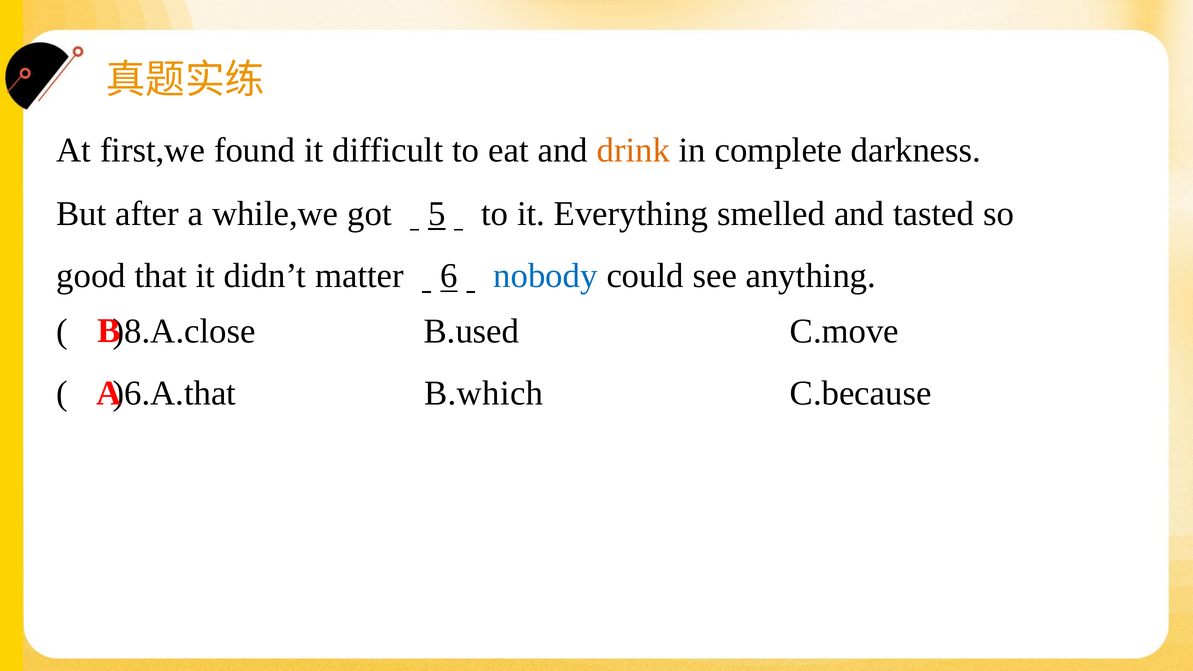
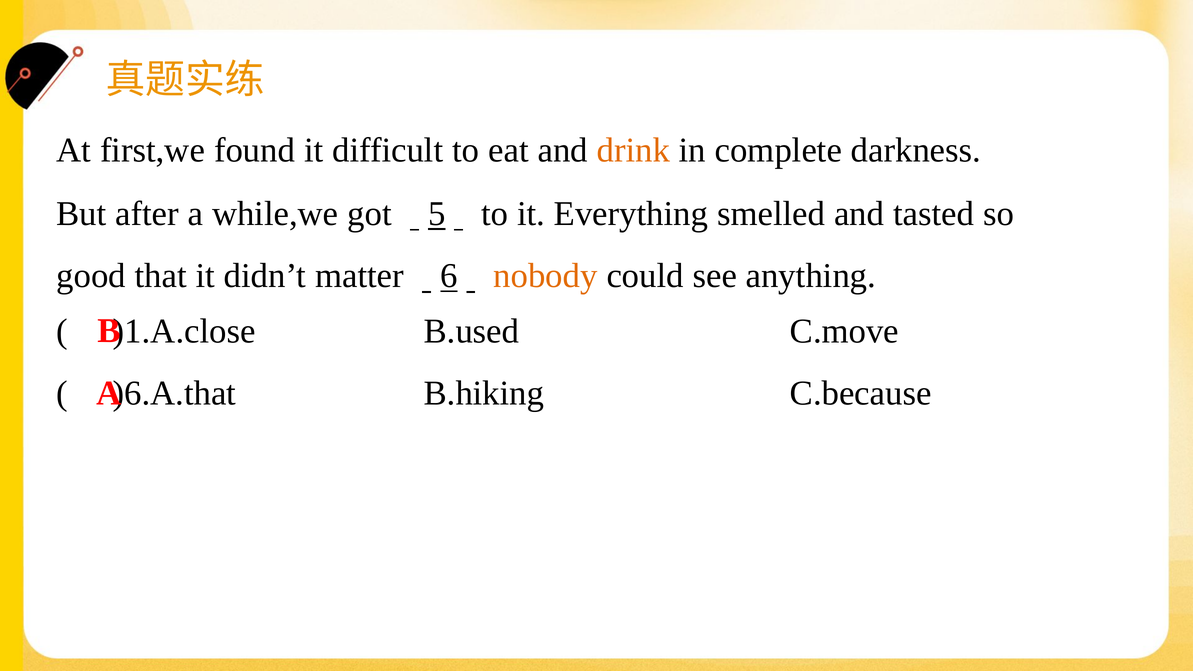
nobody colour: blue -> orange
)8.A.close: )8.A.close -> )1.A.close
B.which: B.which -> B.hiking
